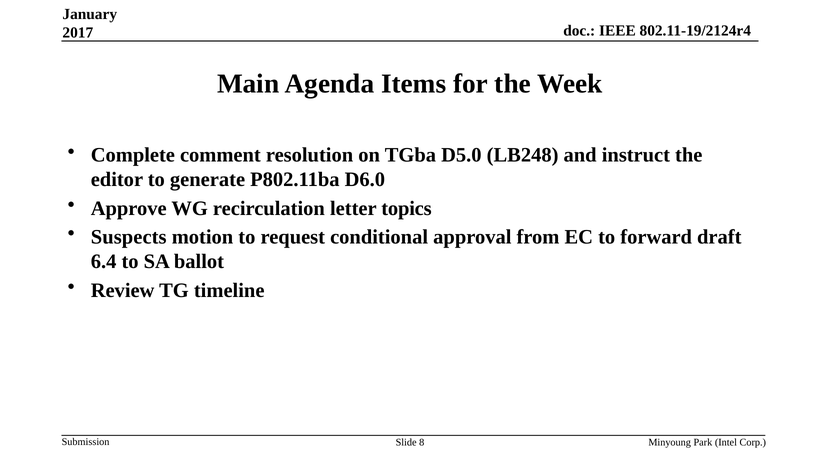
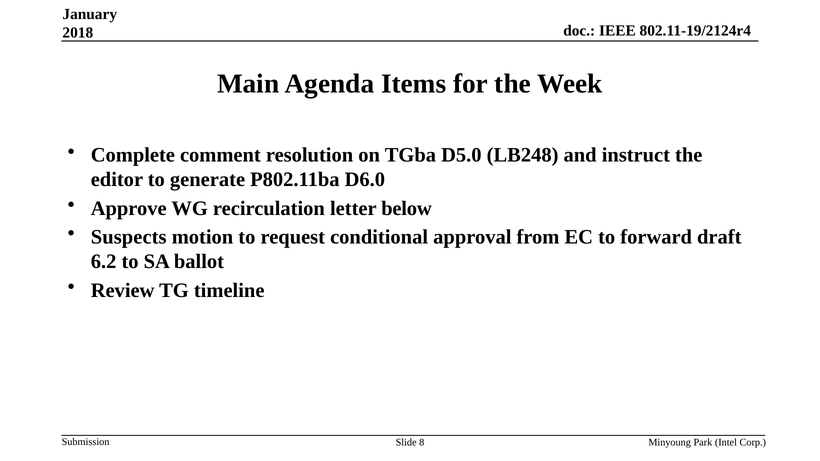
2017: 2017 -> 2018
topics: topics -> below
6.4: 6.4 -> 6.2
